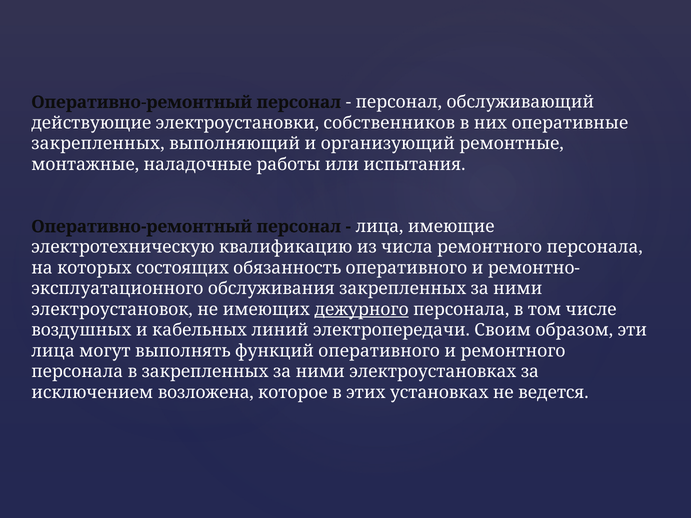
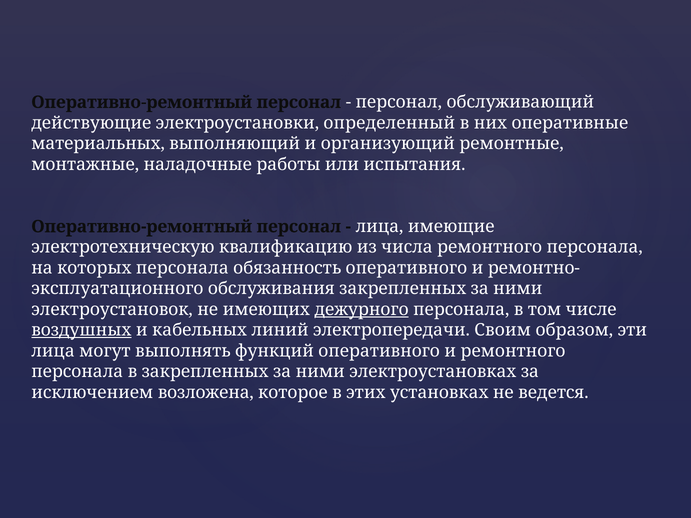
собственников: собственников -> определенный
закрепленных at (98, 144): закрепленных -> материальных
которых состоящих: состоящих -> персонала
воздушных underline: none -> present
